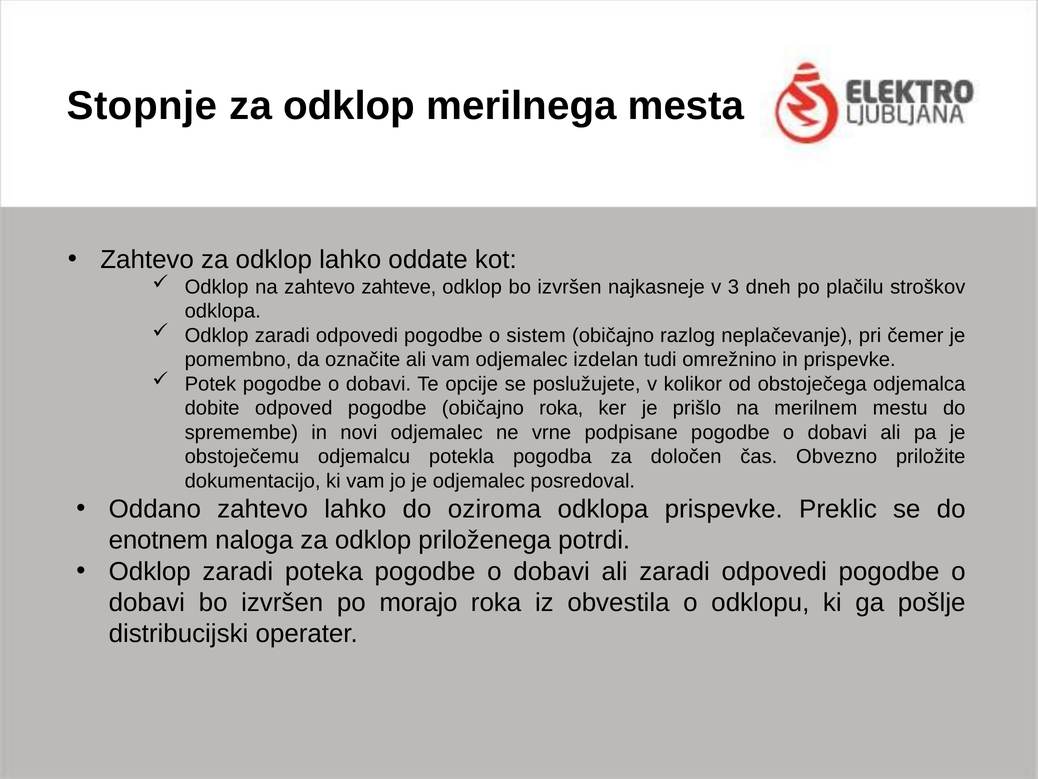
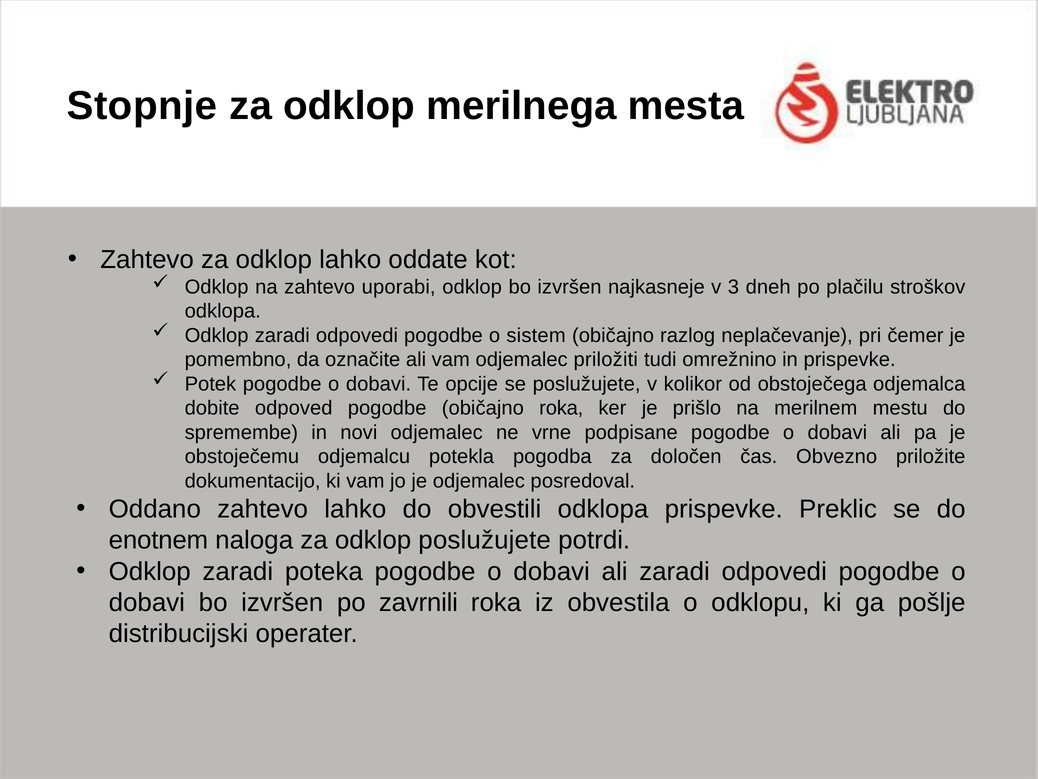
zahteve: zahteve -> uporabi
izdelan: izdelan -> priložiti
oziroma: oziroma -> obvestili
odklop priloženega: priloženega -> poslužujete
morajo: morajo -> zavrnili
